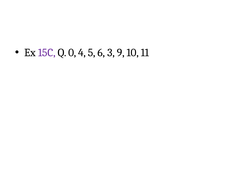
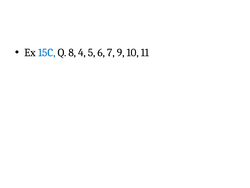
15C colour: purple -> blue
0: 0 -> 8
3: 3 -> 7
